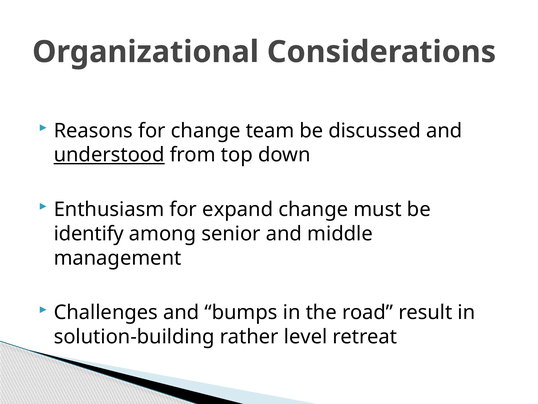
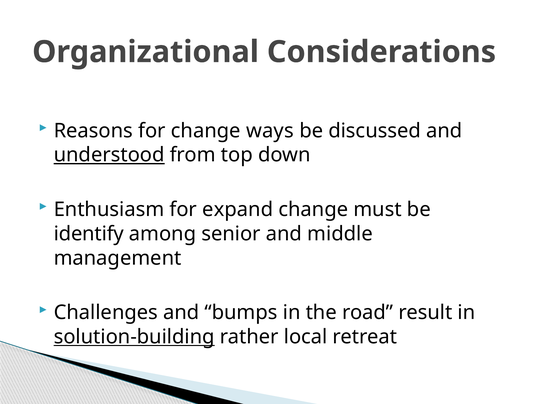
team: team -> ways
solution-building underline: none -> present
level: level -> local
